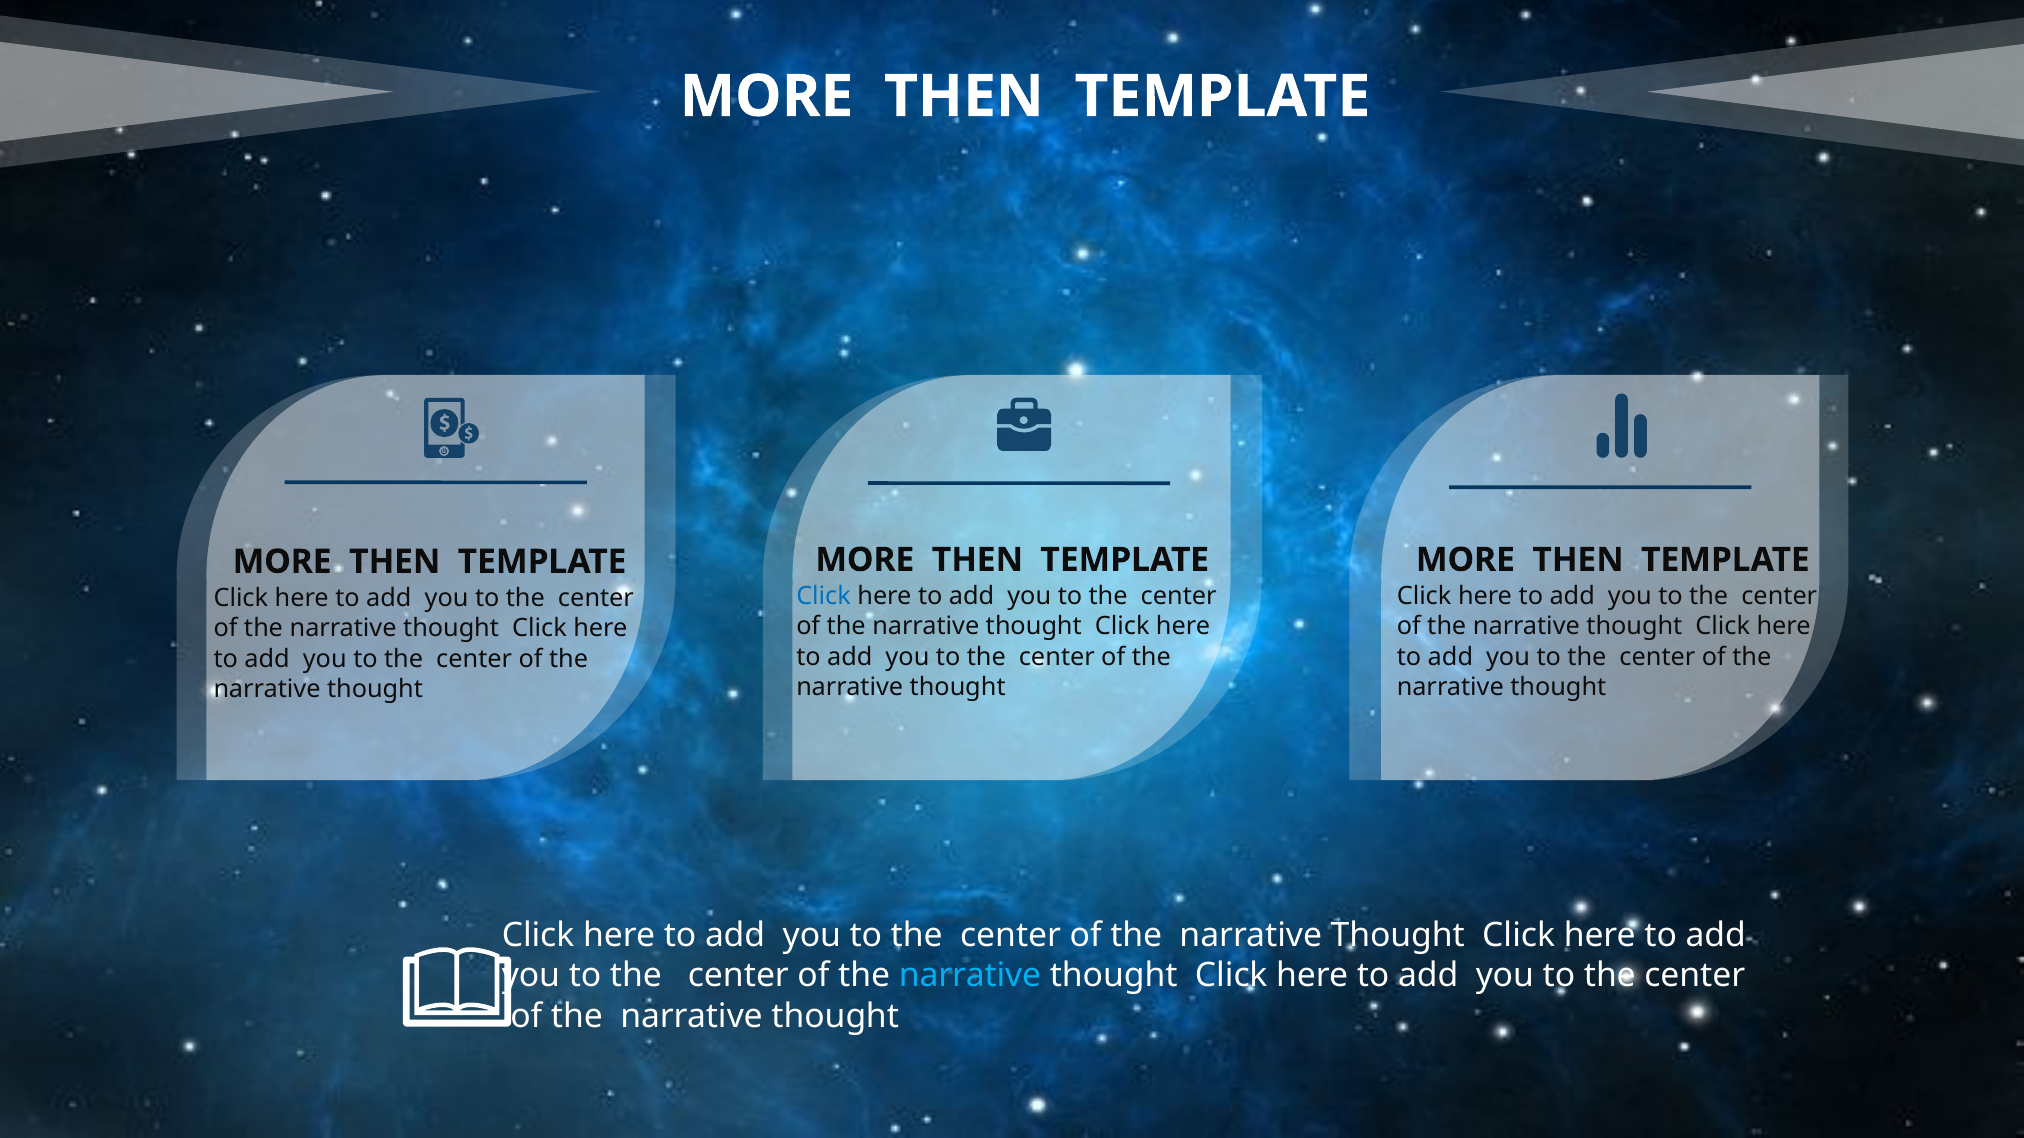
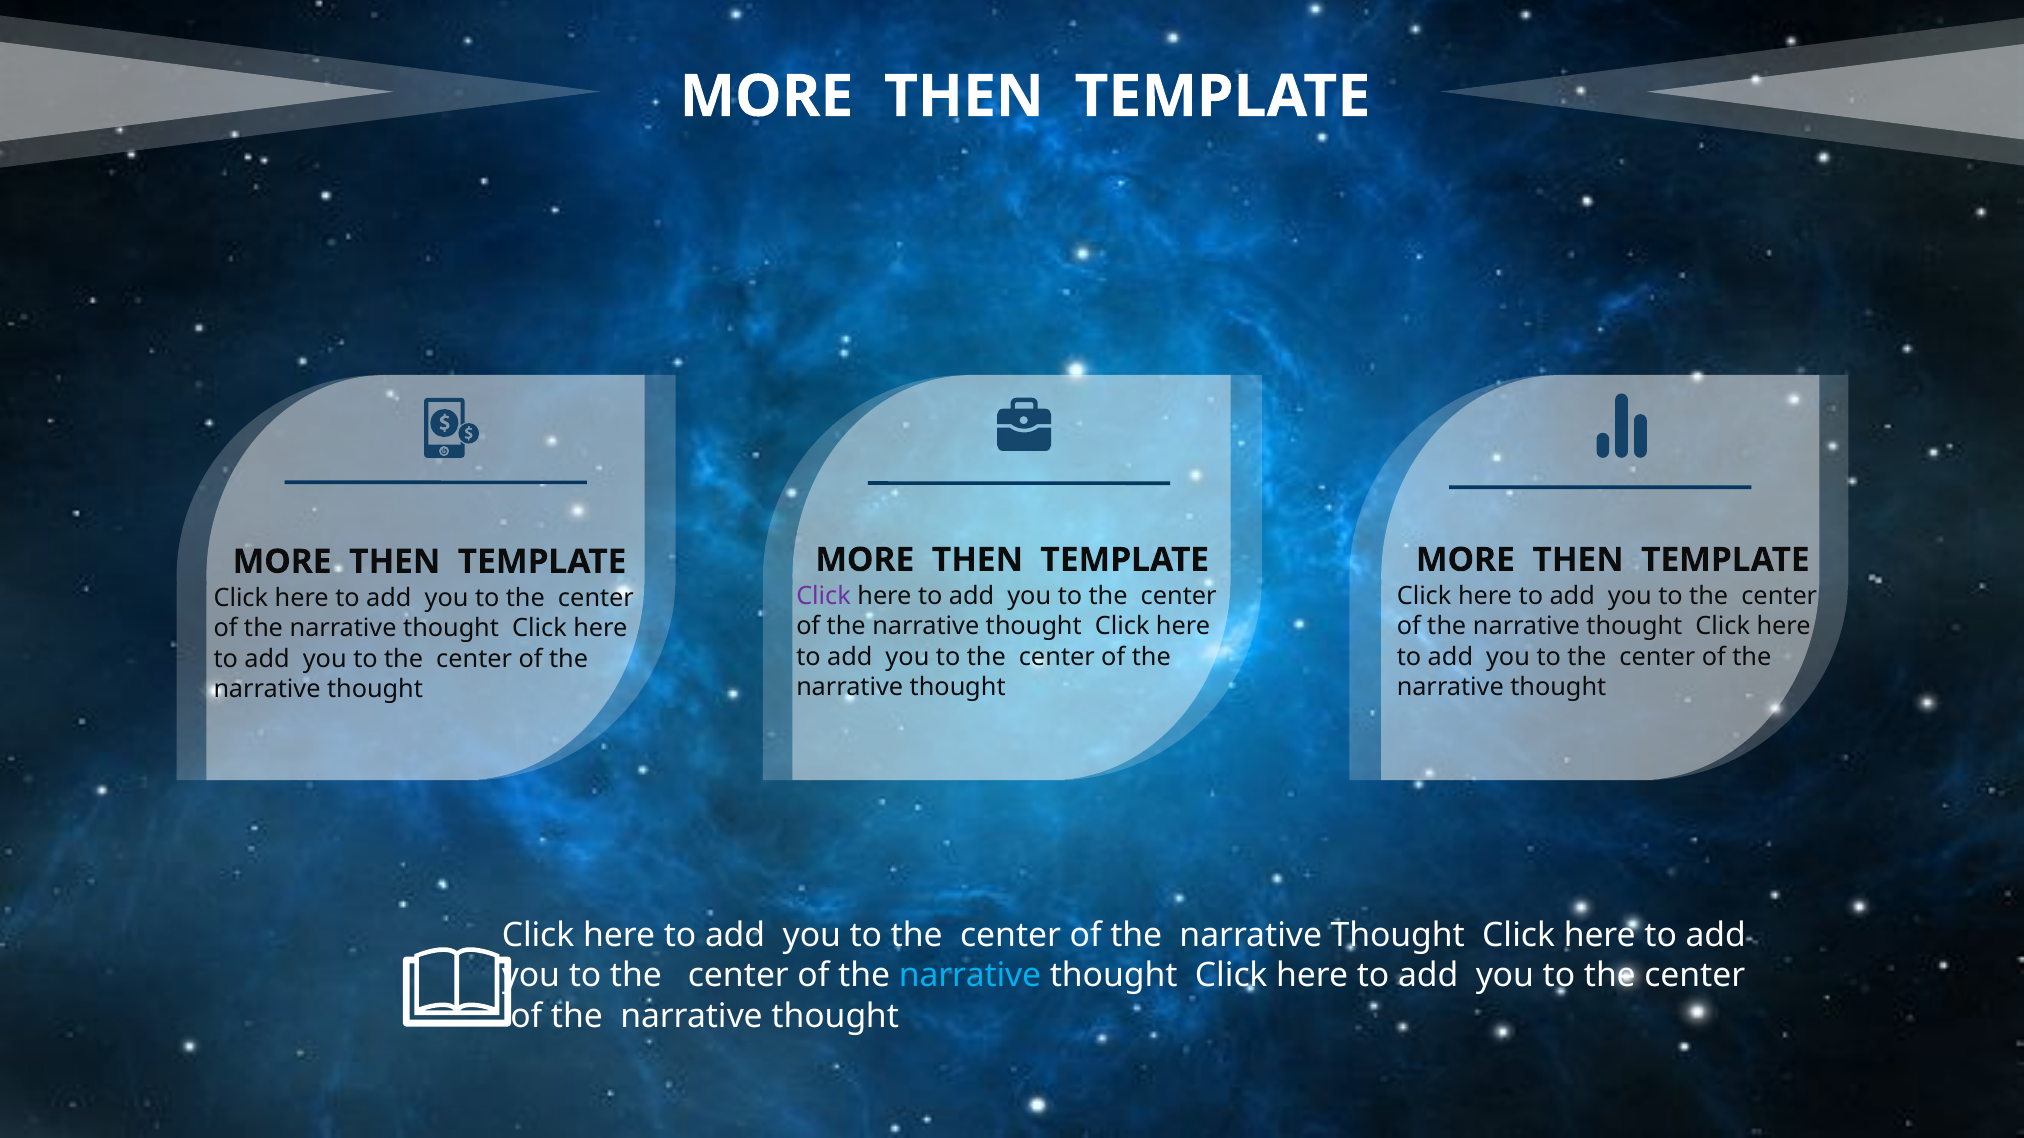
Click at (824, 597) colour: blue -> purple
